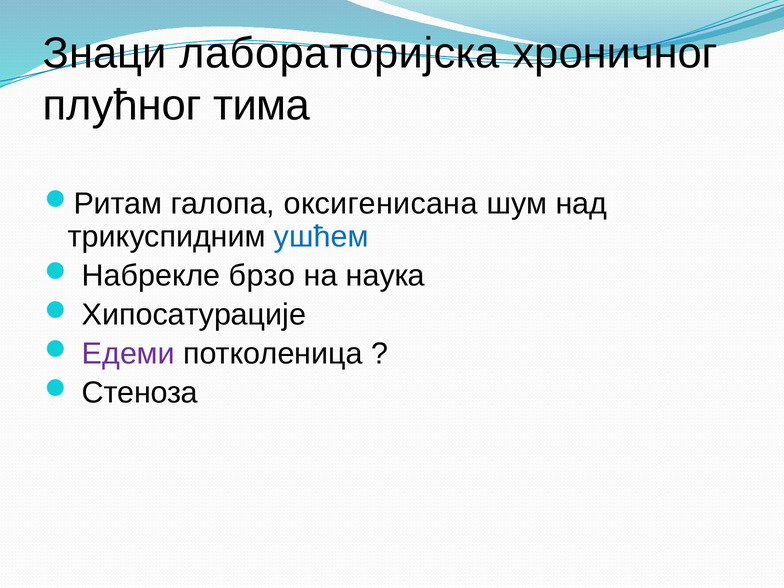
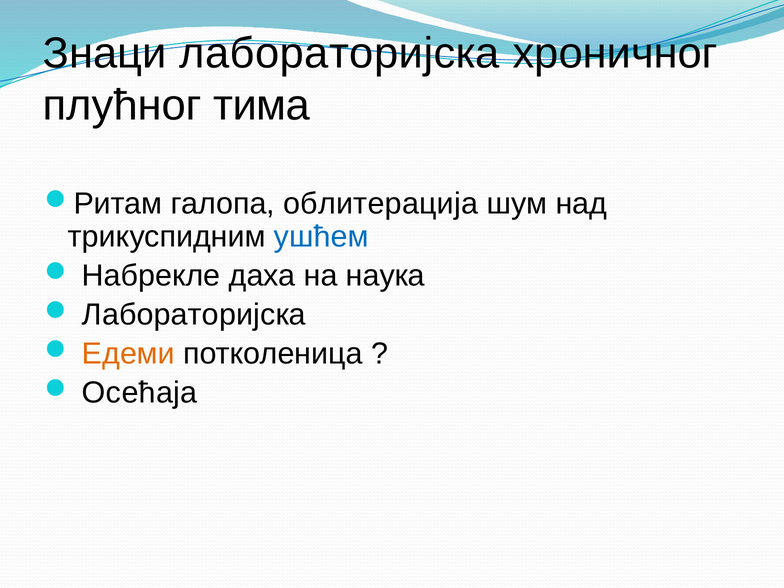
оксигенисана: оксигенисана -> облитерација
брзо: брзо -> даха
Хипосатурације at (194, 315): Хипосатурације -> Лабораторијска
Едеми colour: purple -> orange
Стеноза: Стеноза -> Осећаја
